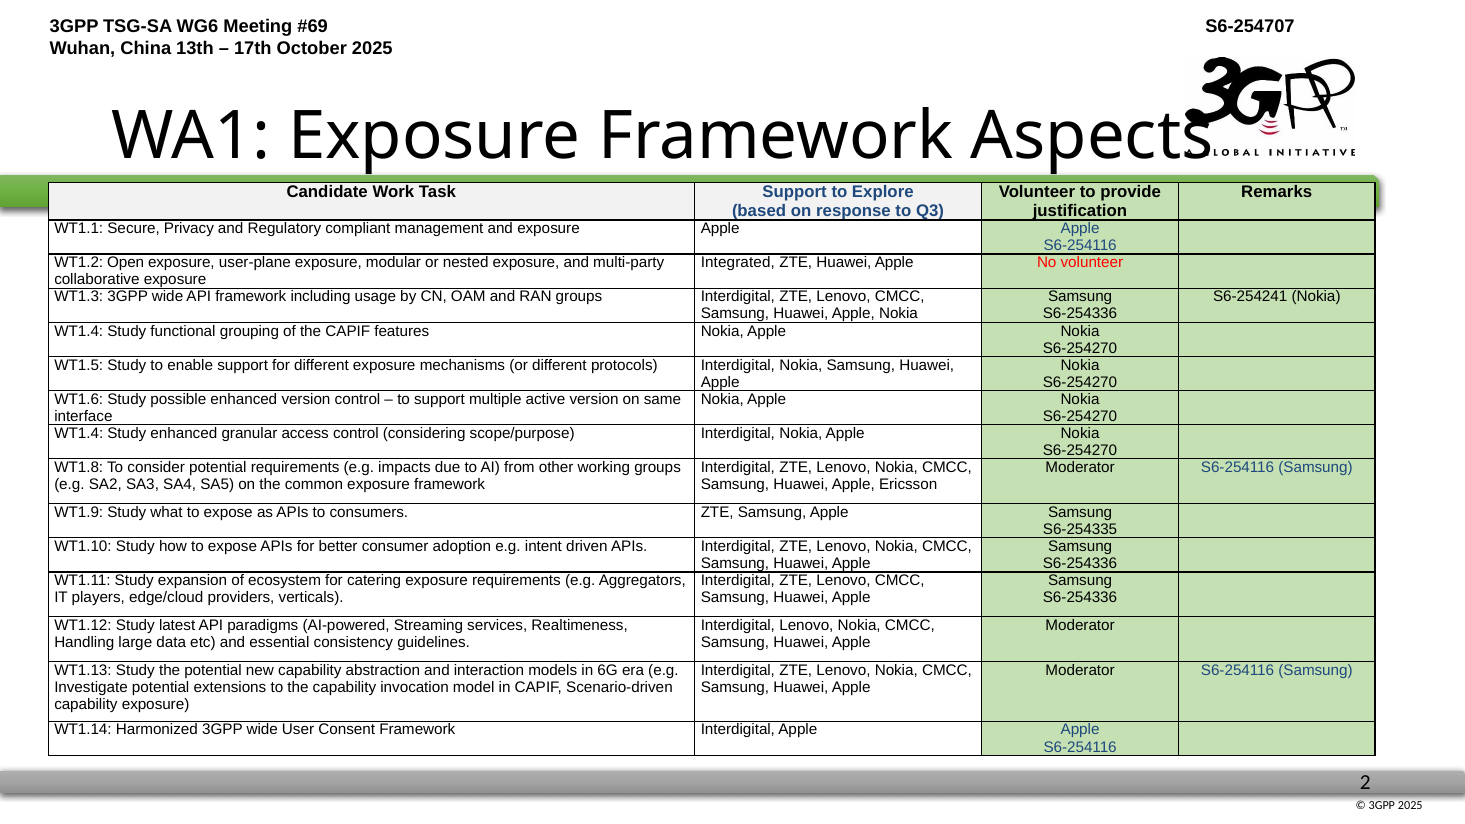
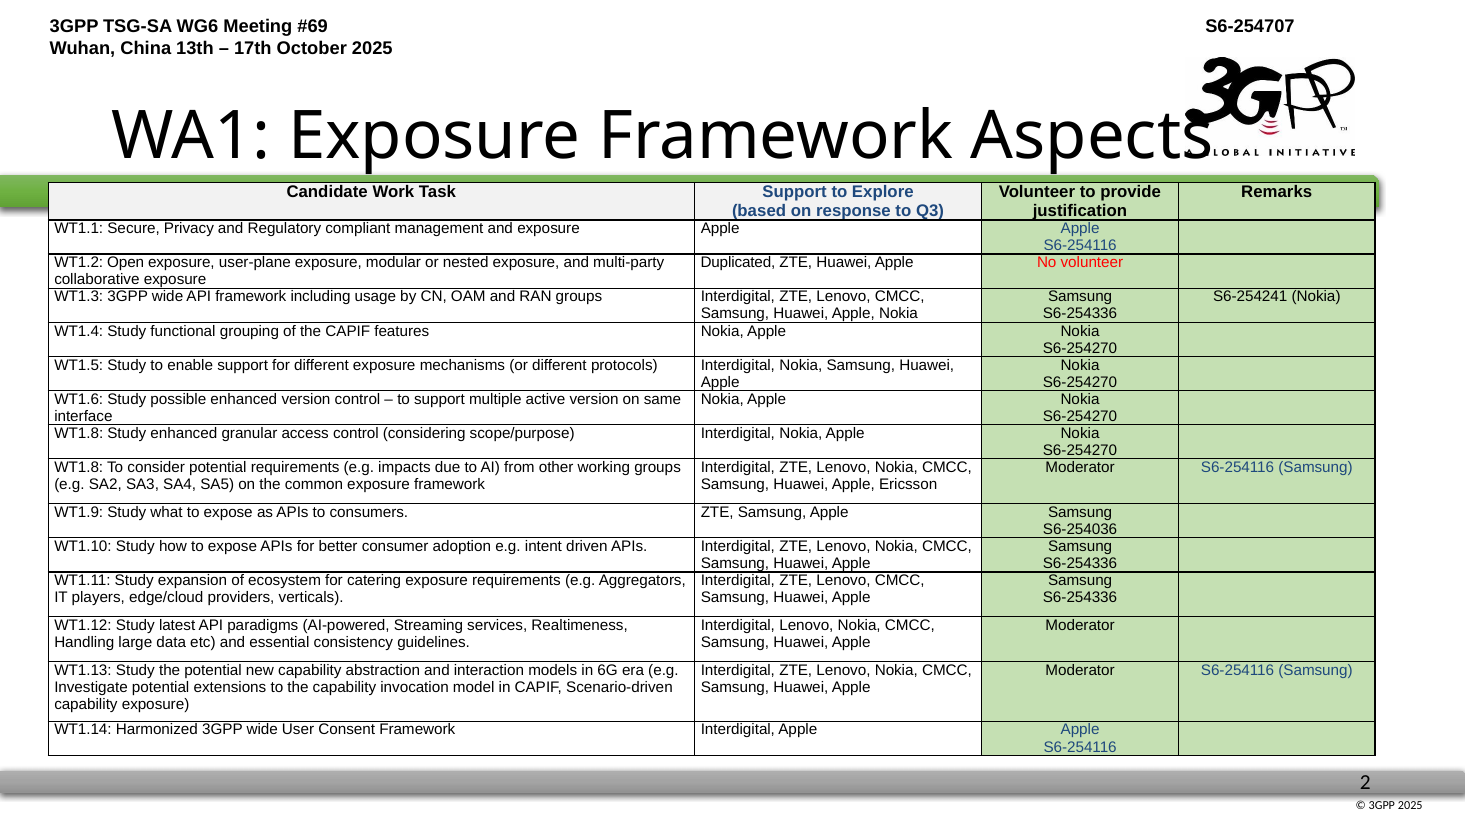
Integrated: Integrated -> Duplicated
WT1.4 at (79, 433): WT1.4 -> WT1.8
S6-254335: S6-254335 -> S6-254036
